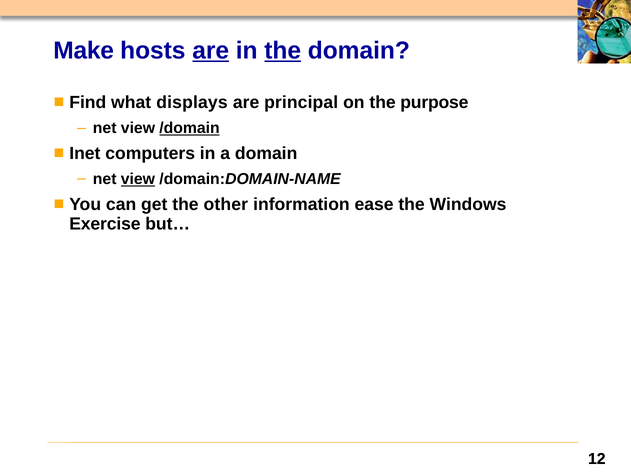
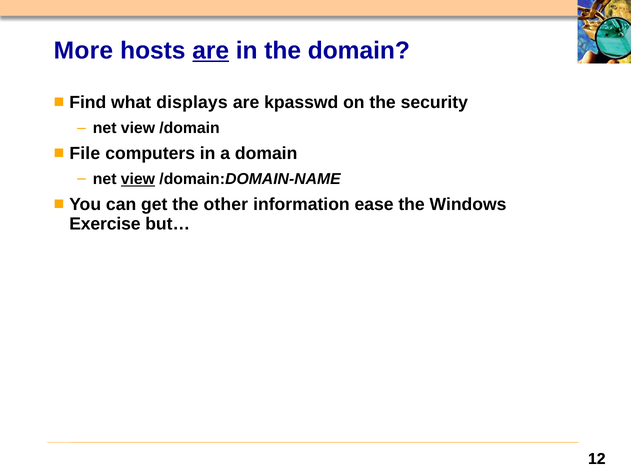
Make: Make -> More
the at (283, 51) underline: present -> none
principal: principal -> kpasswd
purpose: purpose -> security
/domain underline: present -> none
Inet: Inet -> File
